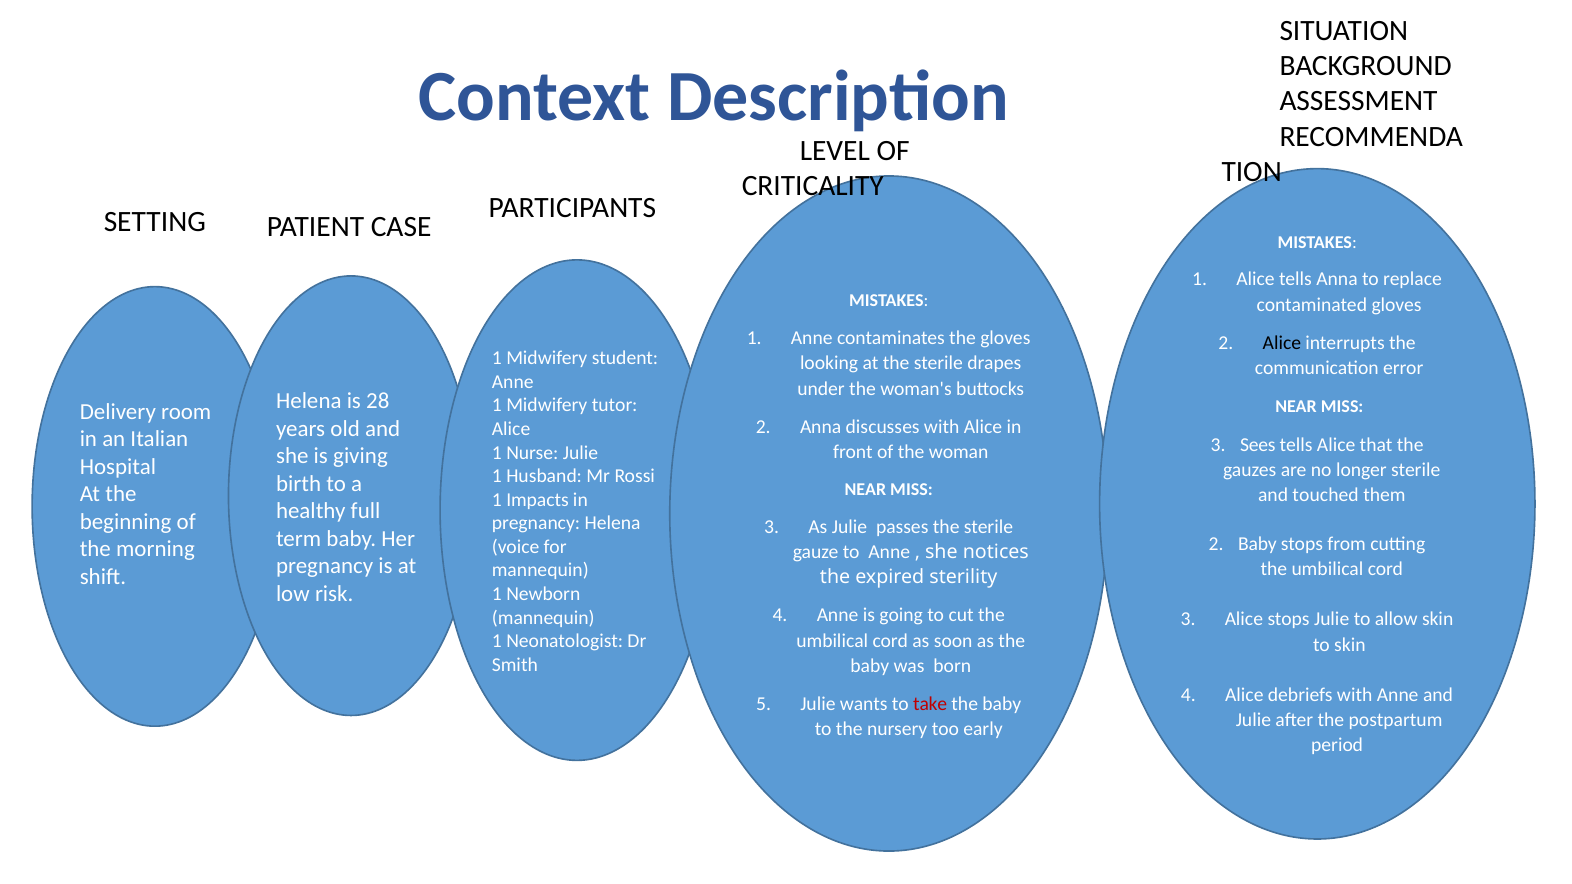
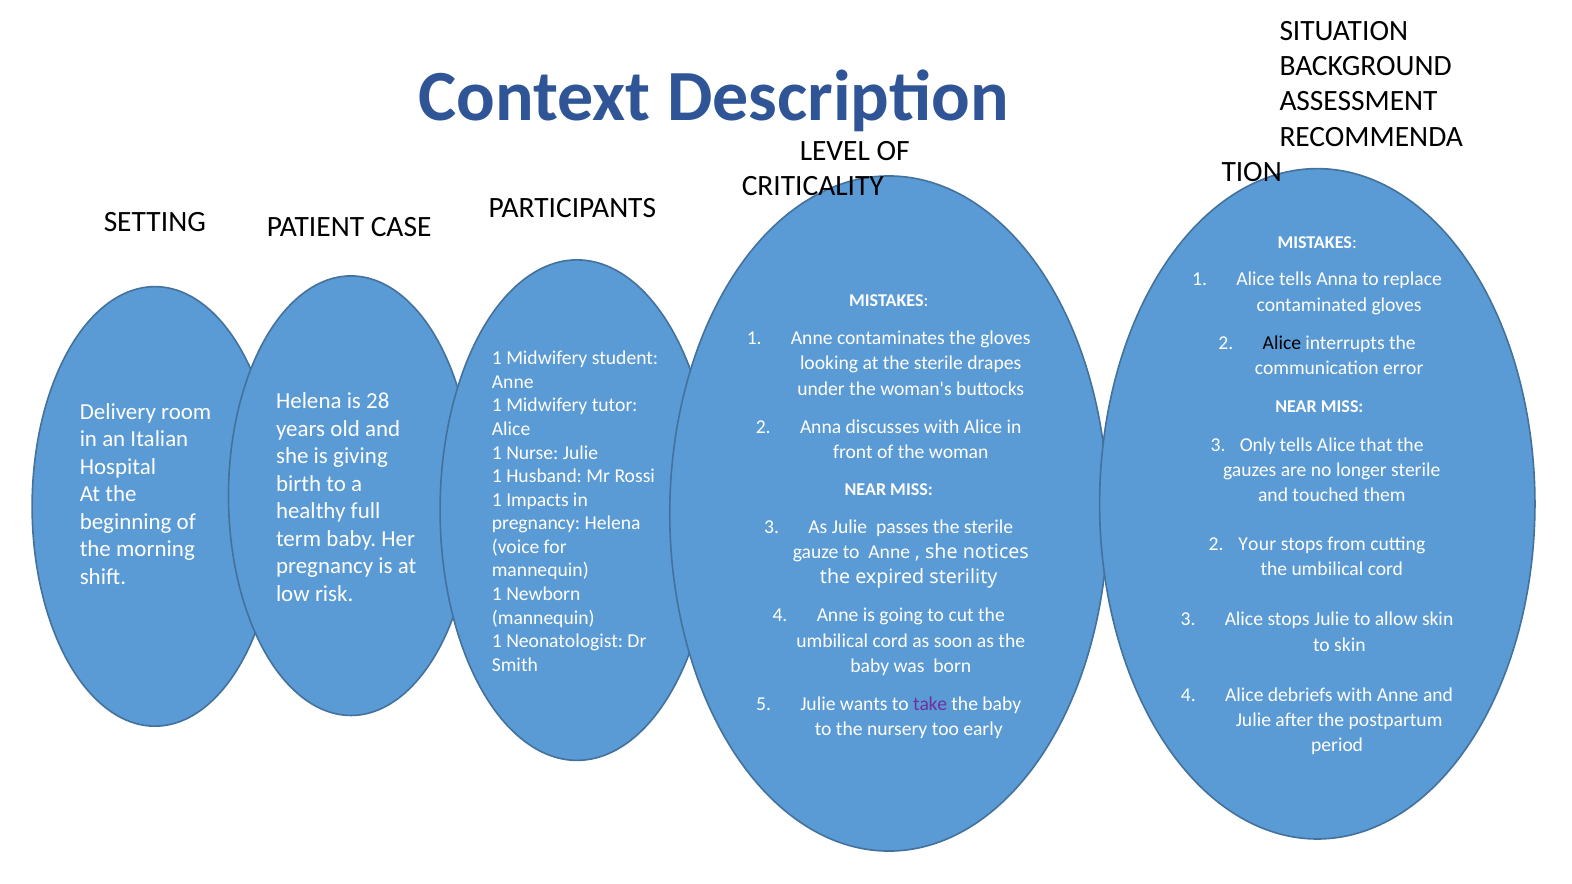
Sees: Sees -> Only
Baby at (1257, 544): Baby -> Your
take colour: red -> purple
